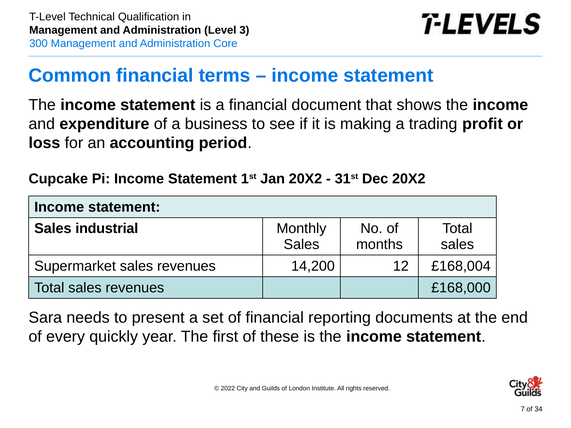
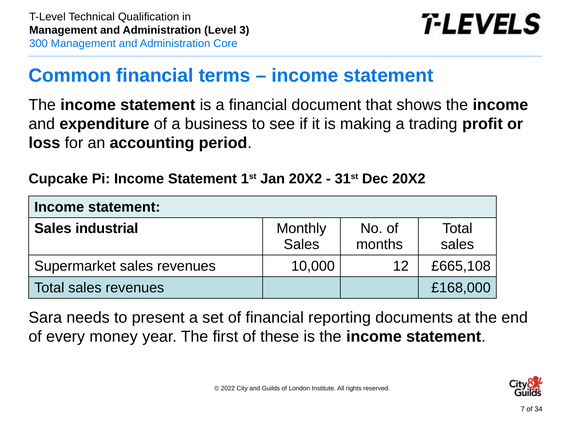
14,200: 14,200 -> 10,000
£168,004: £168,004 -> £665,108
quickly: quickly -> money
